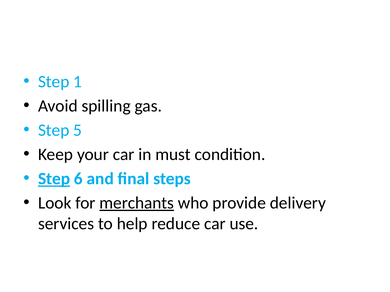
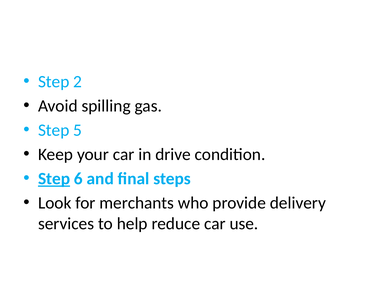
1: 1 -> 2
must: must -> drive
merchants underline: present -> none
